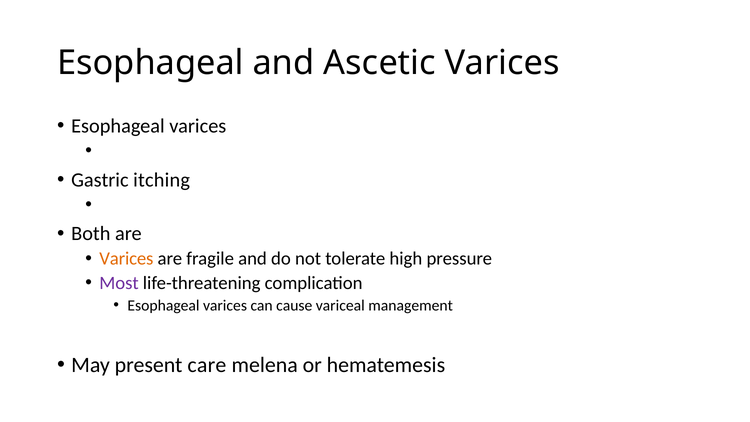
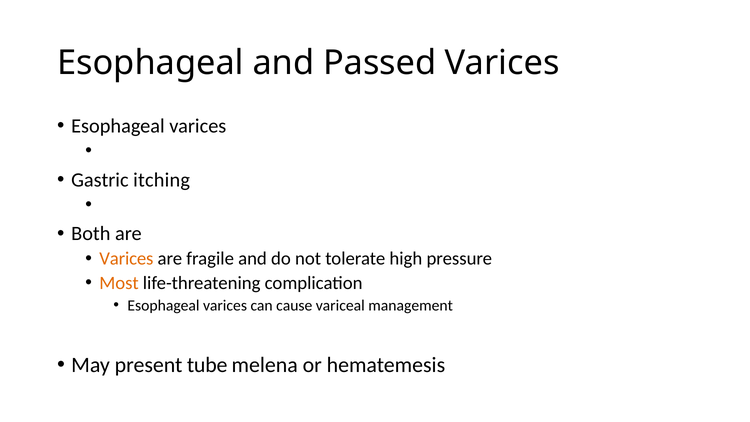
Ascetic: Ascetic -> Passed
Most colour: purple -> orange
care: care -> tube
